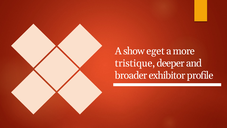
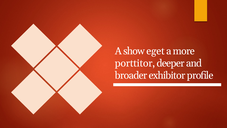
tristique: tristique -> porttitor
